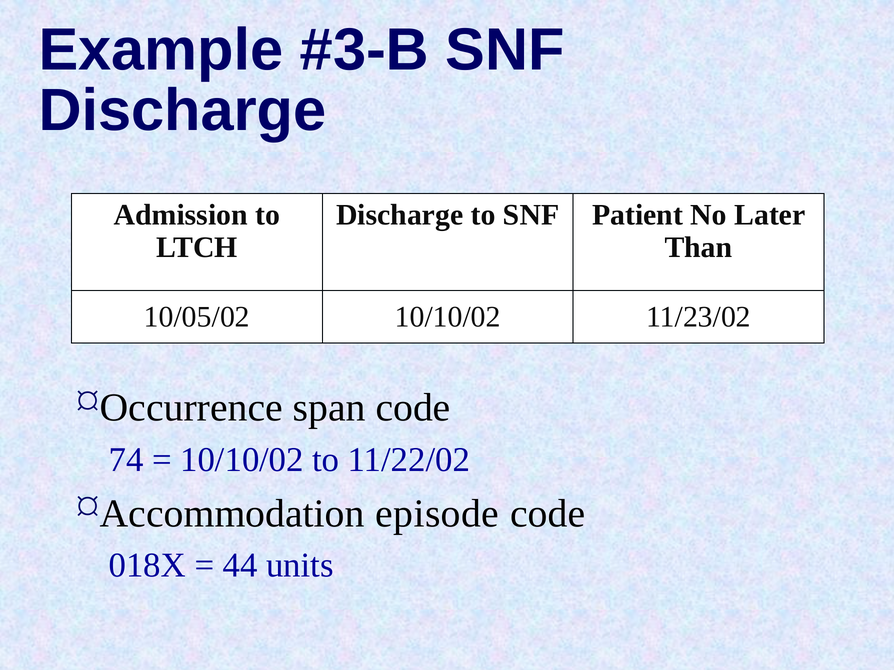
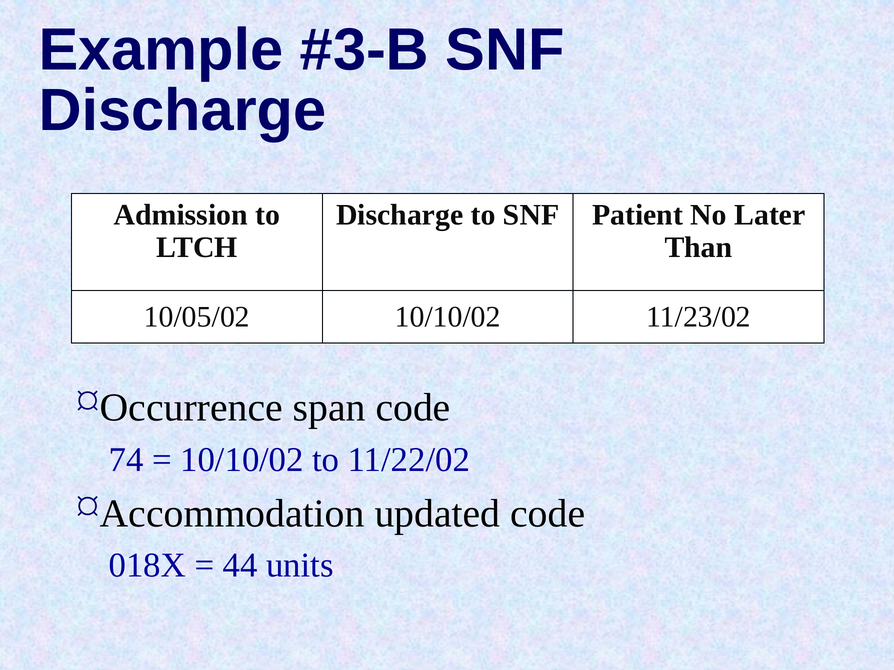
episode: episode -> updated
